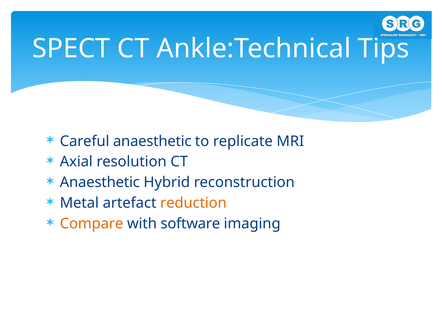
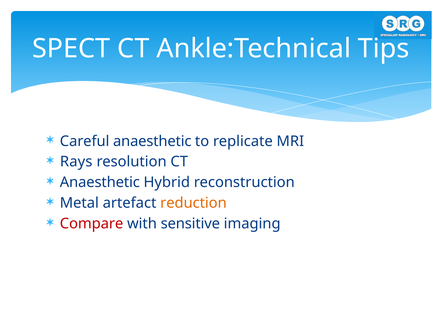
Axial: Axial -> Rays
Compare colour: orange -> red
software: software -> sensitive
